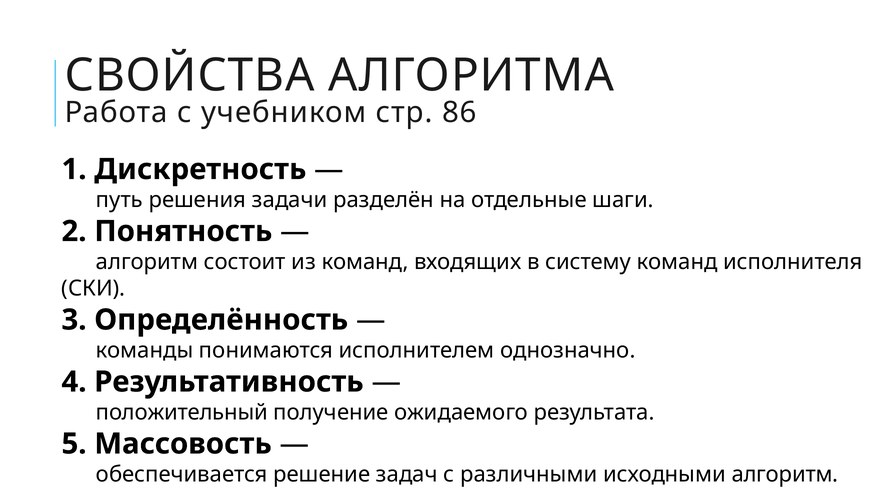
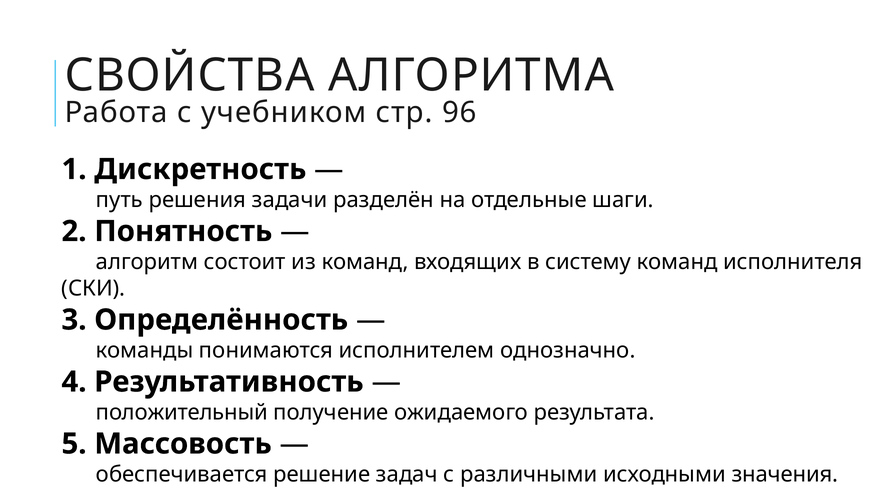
86: 86 -> 96
исходными алгоритм: алгоритм -> значения
